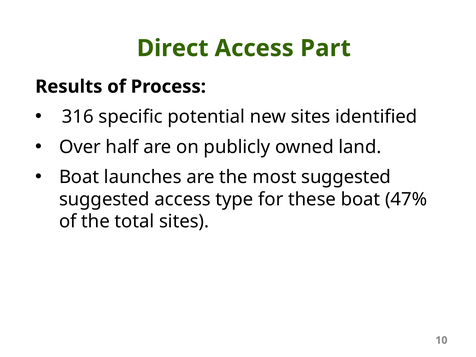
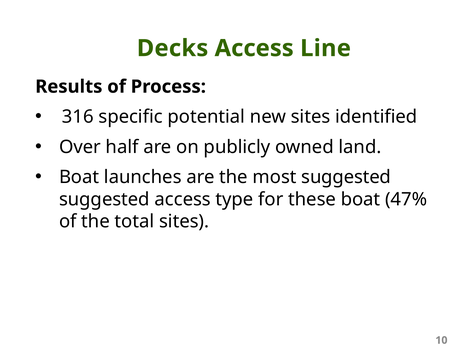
Direct: Direct -> Decks
Part: Part -> Line
